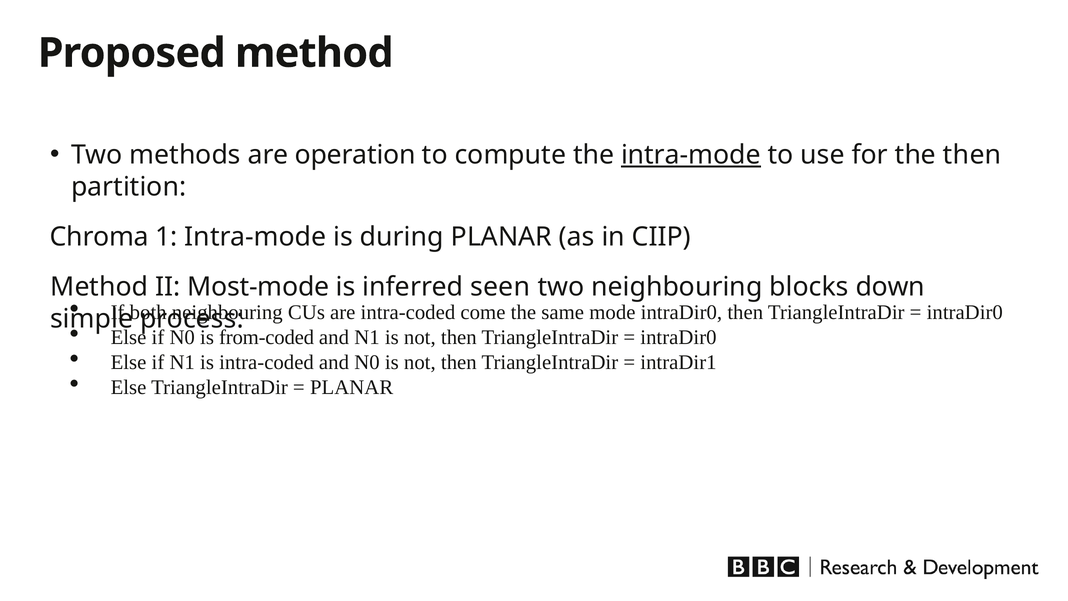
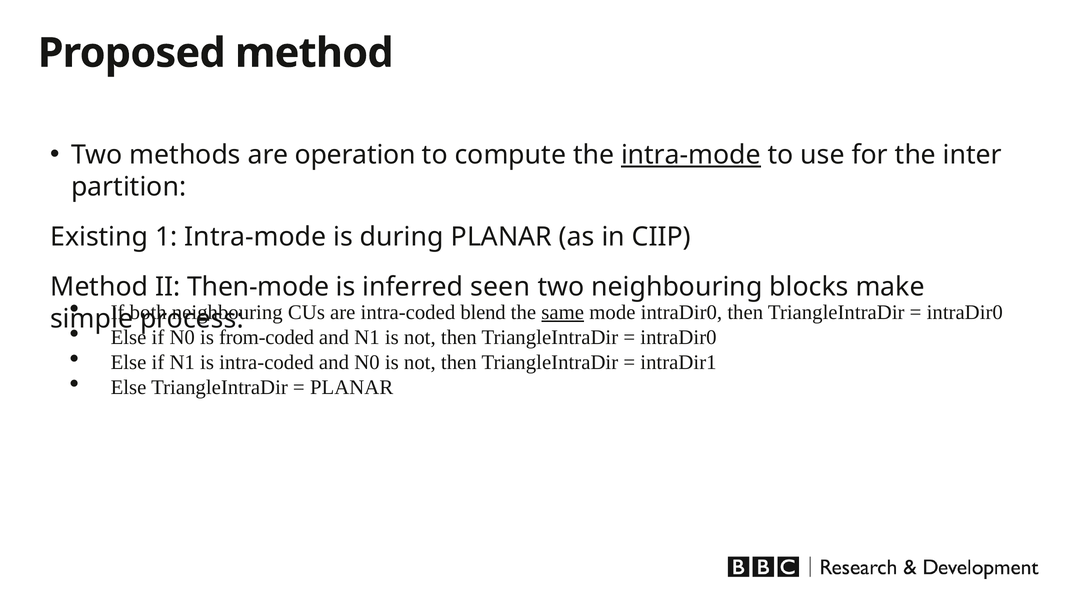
the then: then -> inter
Chroma: Chroma -> Existing
Most-mode: Most-mode -> Then-mode
down: down -> make
come: come -> blend
same underline: none -> present
